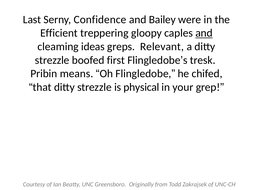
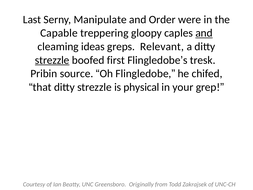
Confidence: Confidence -> Manipulate
Bailey: Bailey -> Order
Efficient: Efficient -> Capable
strezzle at (52, 60) underline: none -> present
means: means -> source
